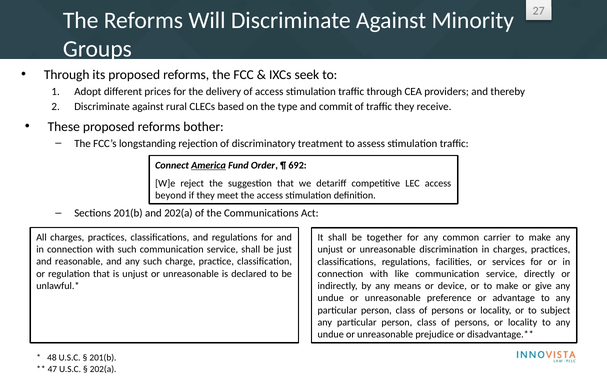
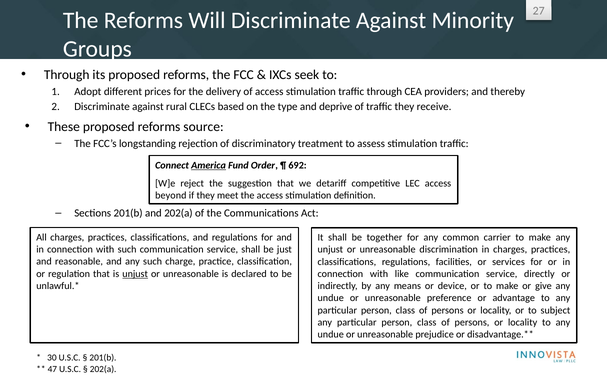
commit: commit -> deprive
bother: bother -> source
unjust at (135, 274) underline: none -> present
48: 48 -> 30
